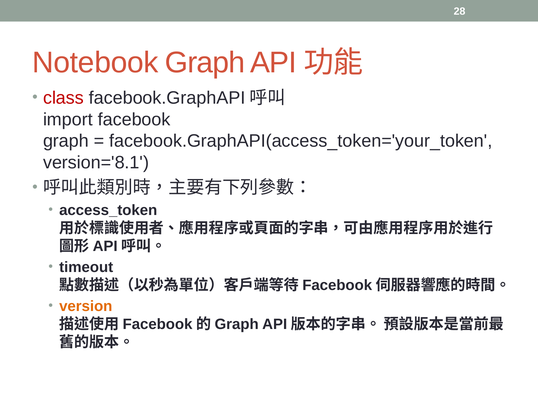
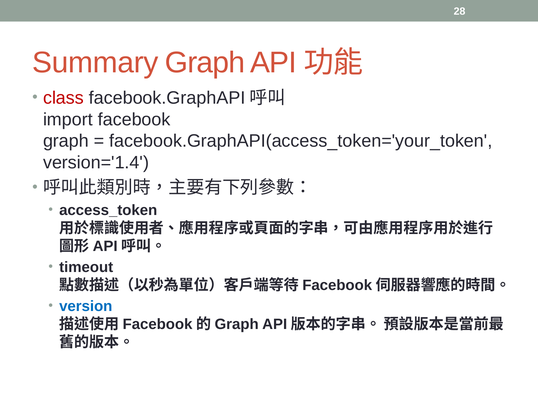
Notebook: Notebook -> Summary
version='8.1: version='8.1 -> version='1.4
version colour: orange -> blue
